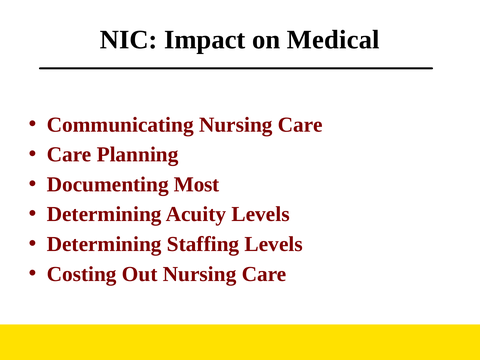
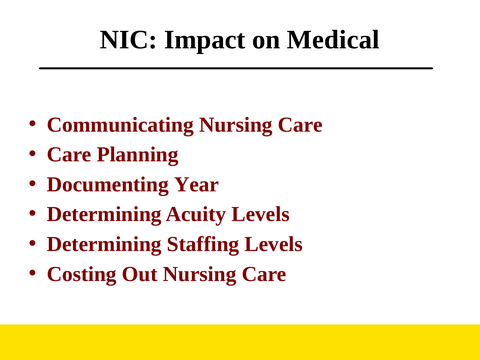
Most: Most -> Year
